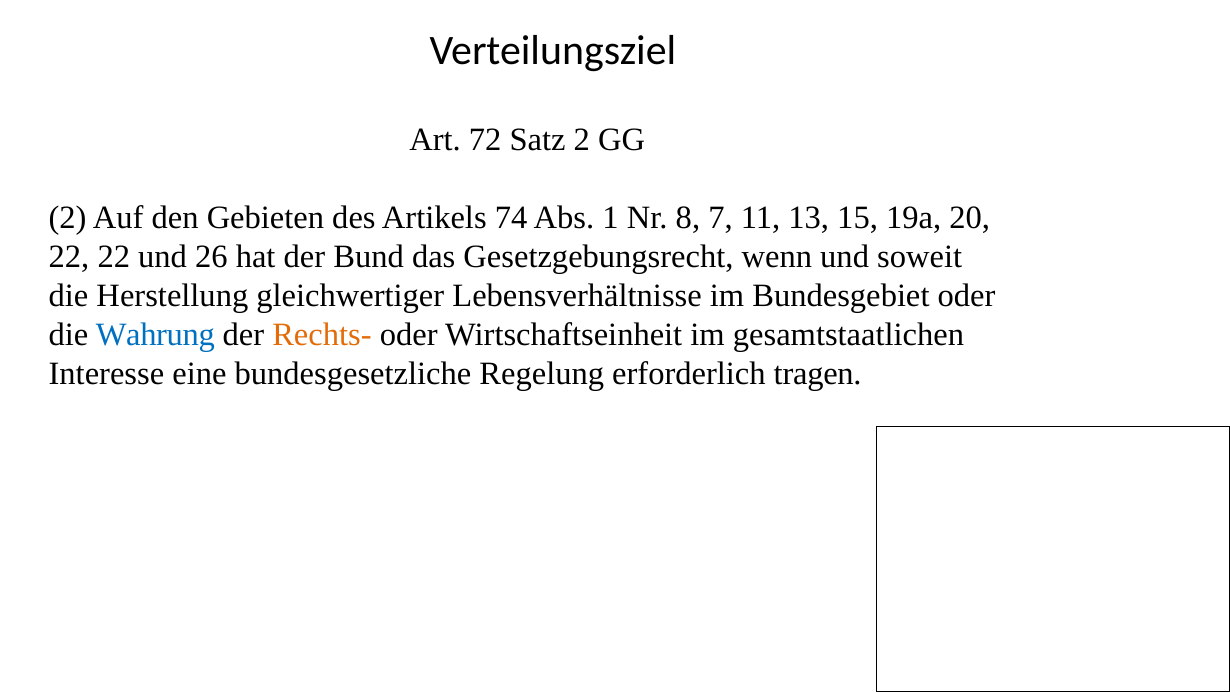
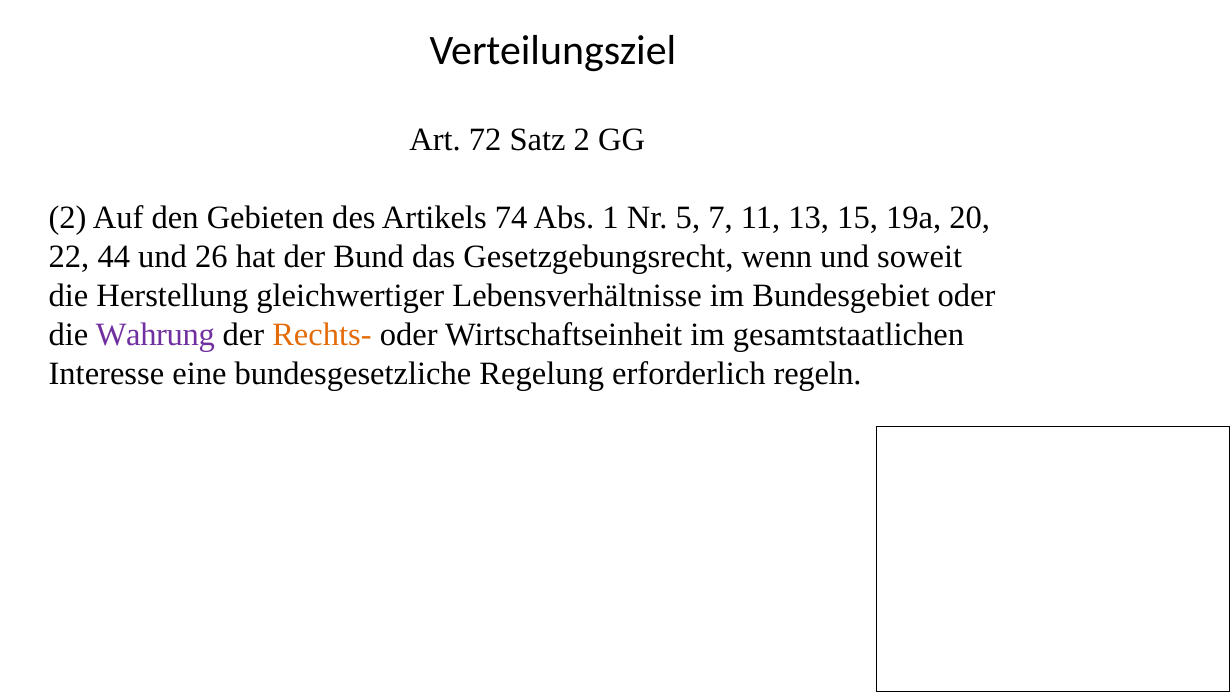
8: 8 -> 5
22 22: 22 -> 44
Wahrung colour: blue -> purple
tragen: tragen -> regeln
